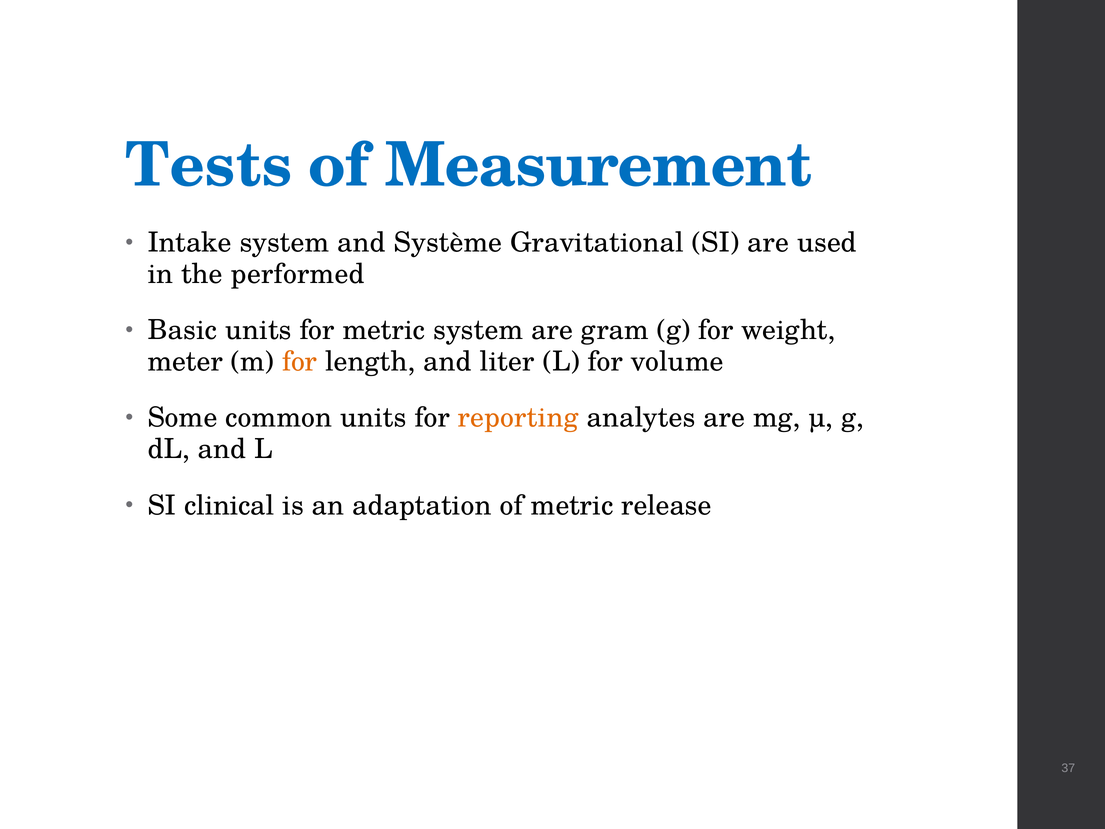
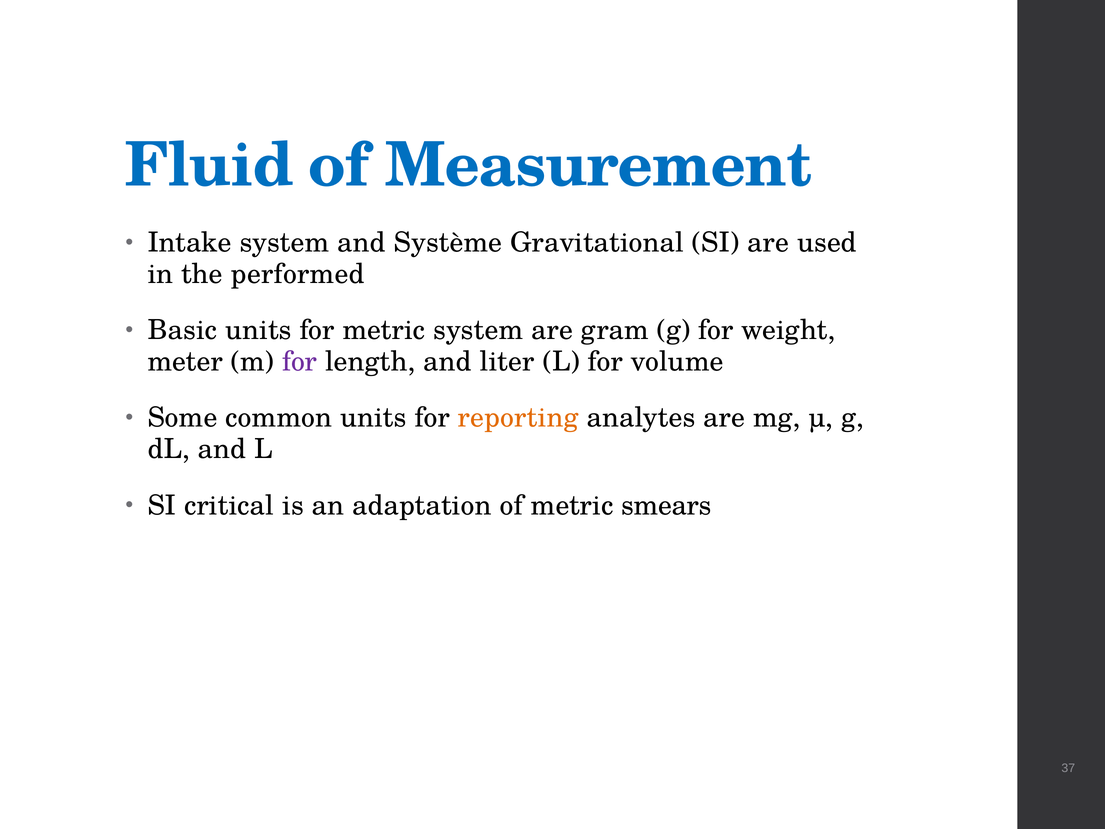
Tests: Tests -> Fluid
for at (300, 362) colour: orange -> purple
clinical: clinical -> critical
release: release -> smears
